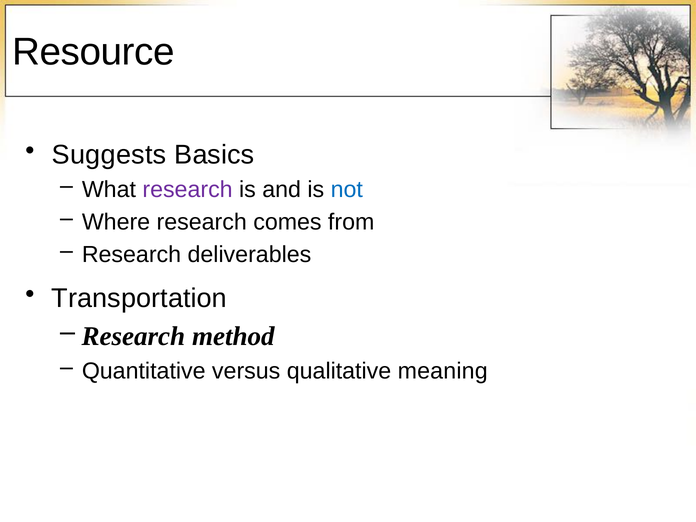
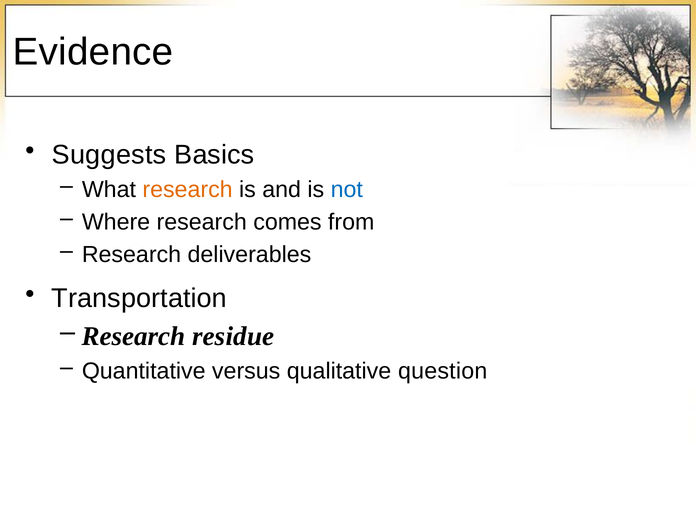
Resource: Resource -> Evidence
research at (188, 190) colour: purple -> orange
method: method -> residue
meaning: meaning -> question
